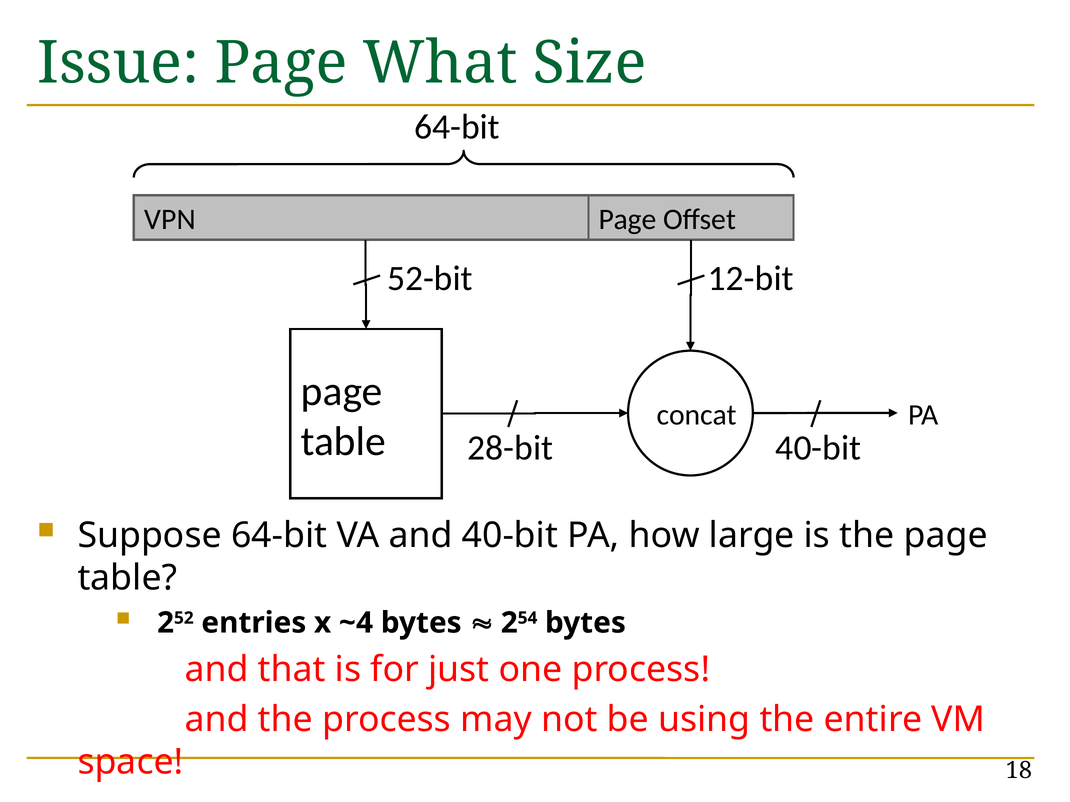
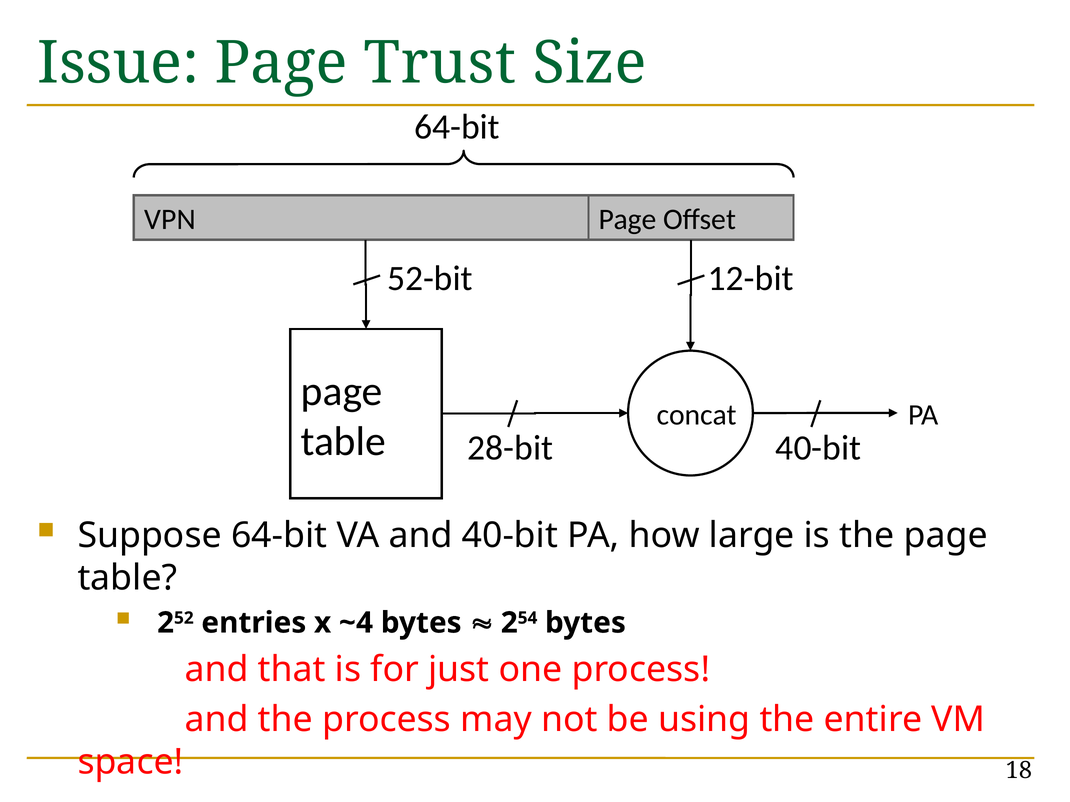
What: What -> Trust
